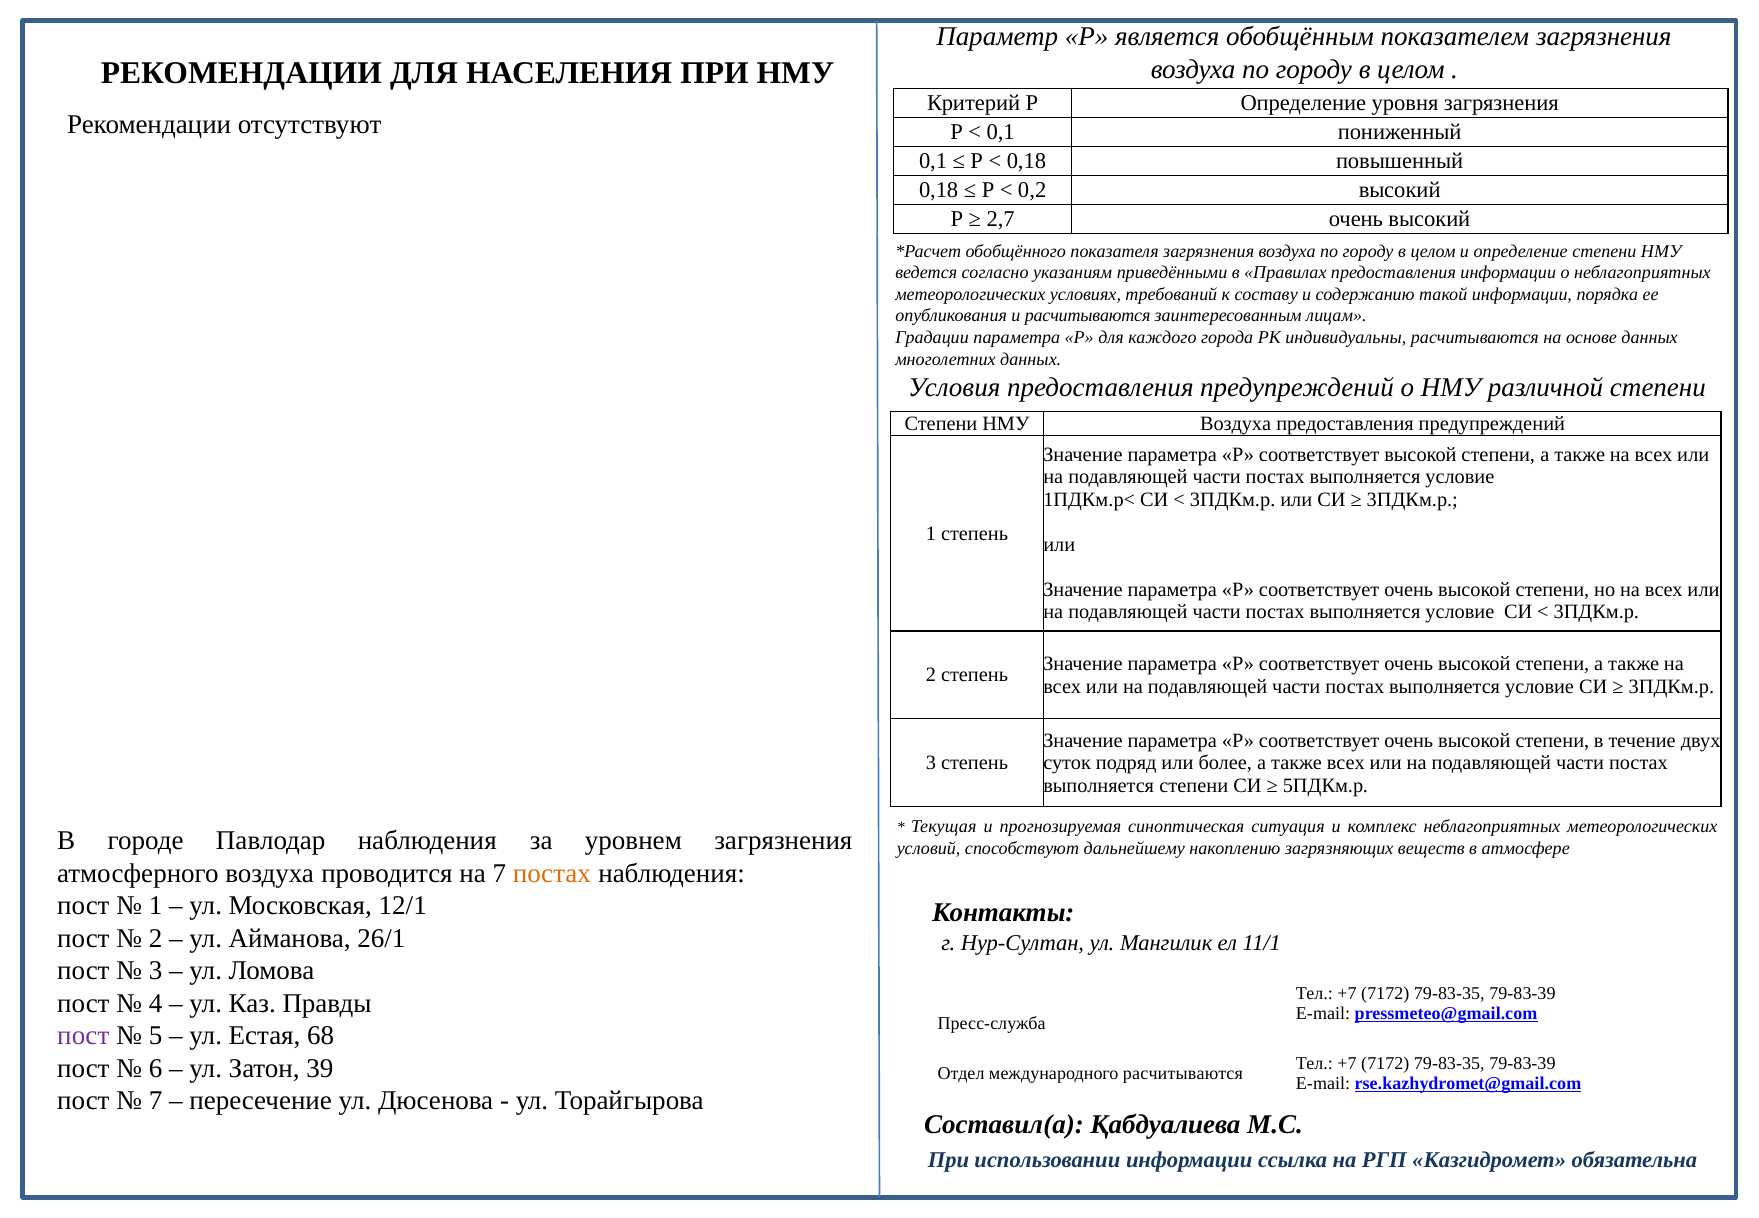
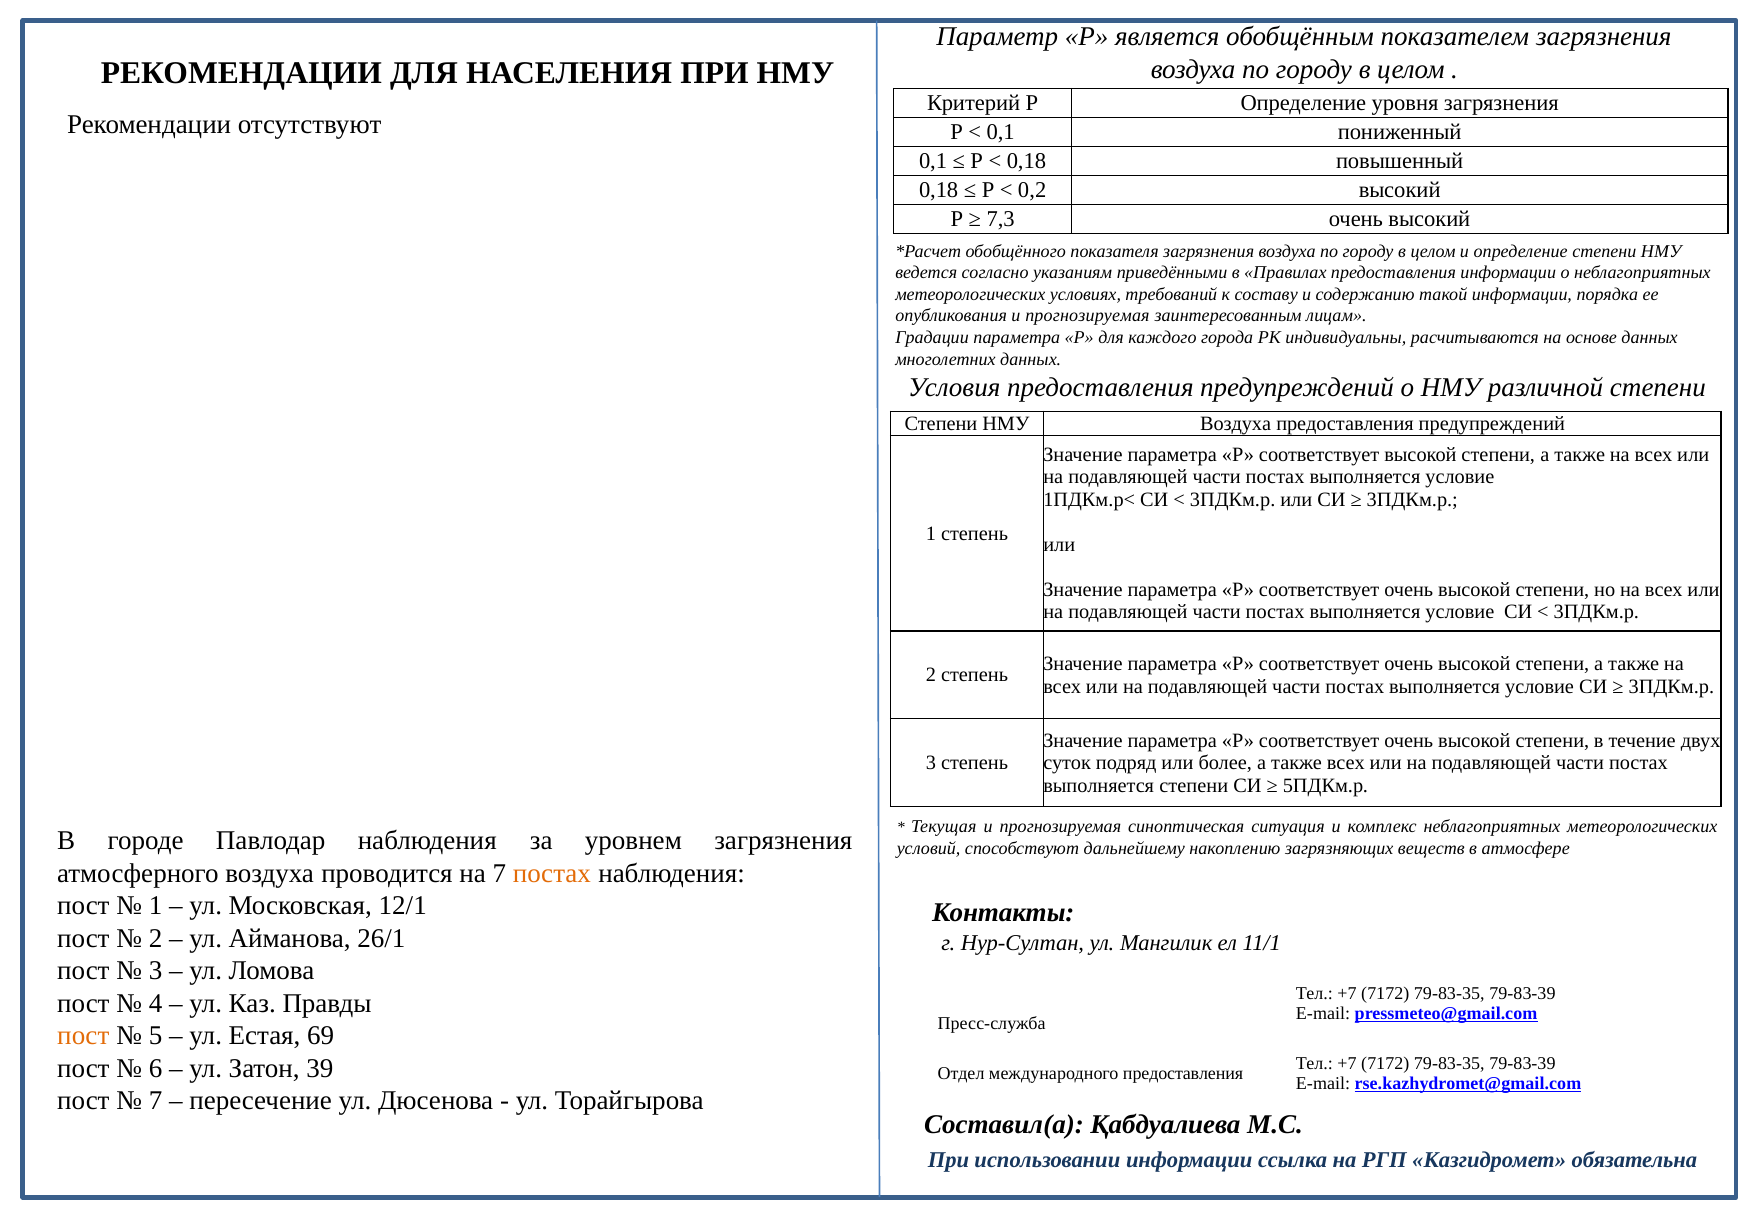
2,7: 2,7 -> 7,3
опубликования и расчитываются: расчитываются -> прогнозируемая
пост at (83, 1035) colour: purple -> orange
68: 68 -> 69
международного расчитываются: расчитываются -> предоставления
